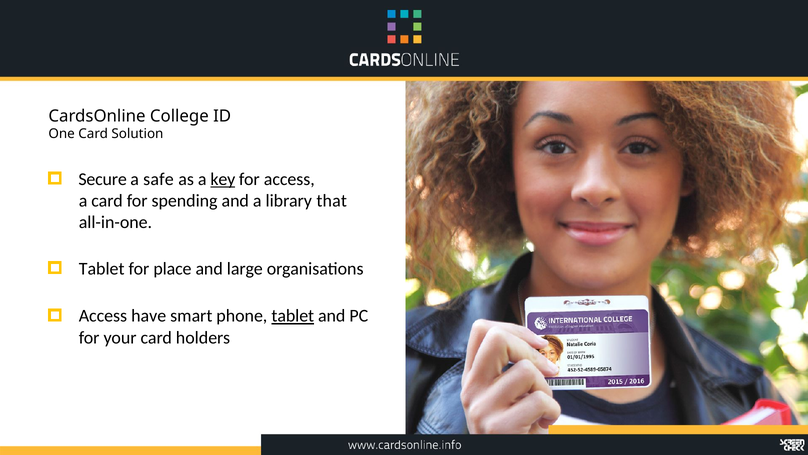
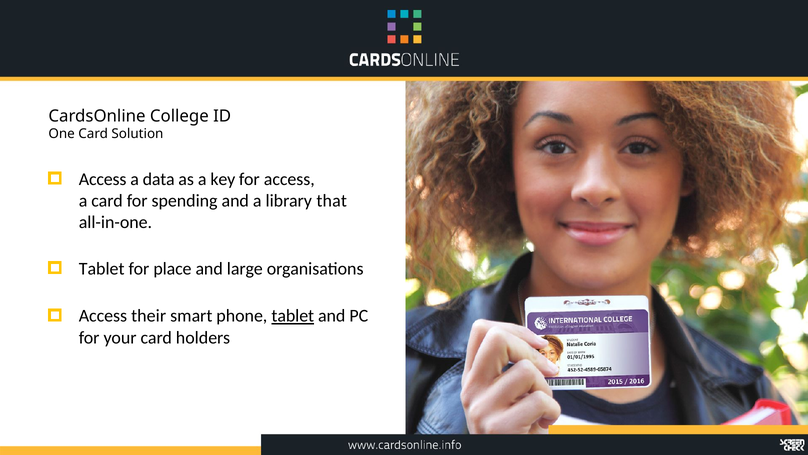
Secure at (103, 179): Secure -> Access
safe: safe -> data
key underline: present -> none
have: have -> their
